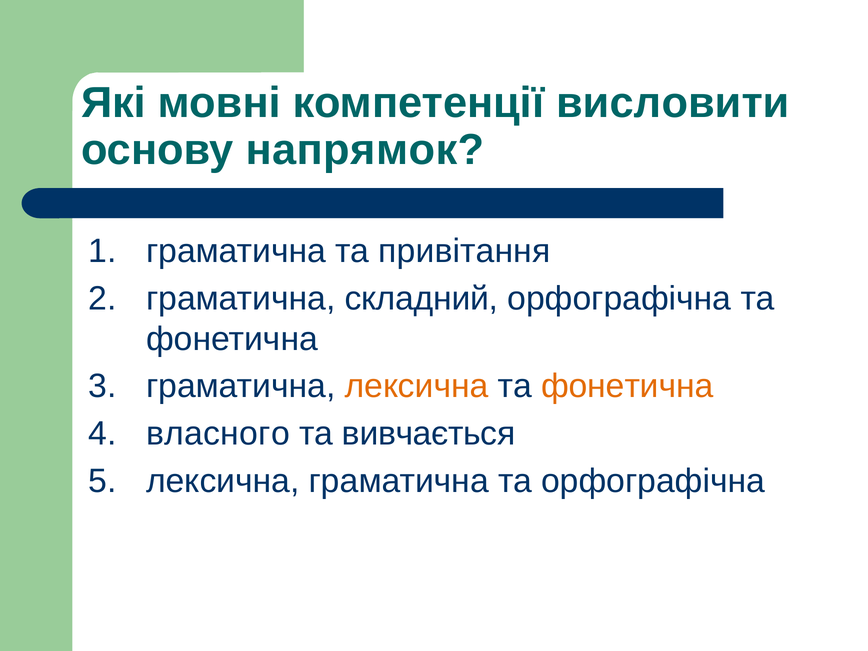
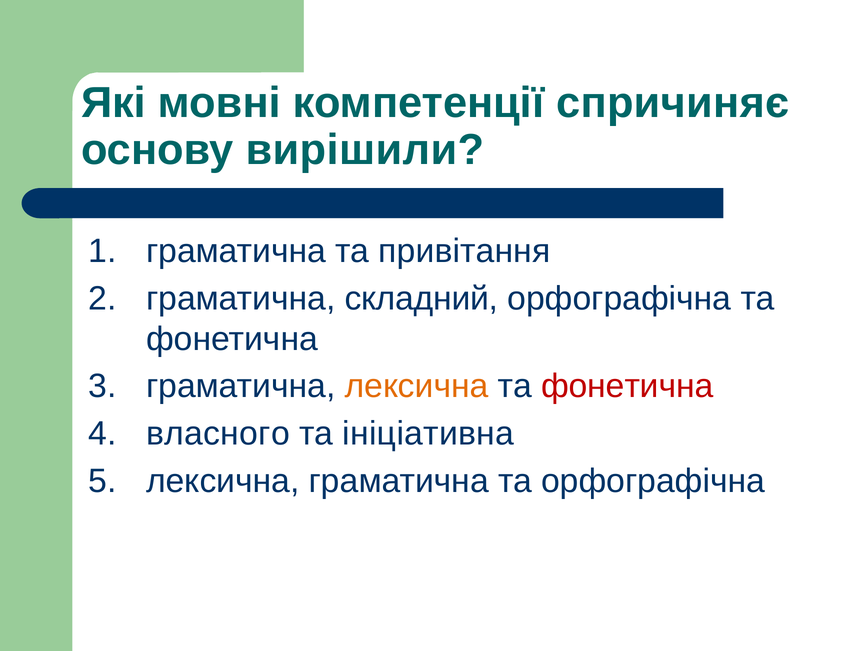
висловити: висловити -> спричиняє
напрямок: напрямок -> вирішили
фонетична at (627, 386) colour: orange -> red
вивчається: вивчається -> ініціативна
